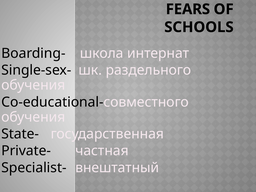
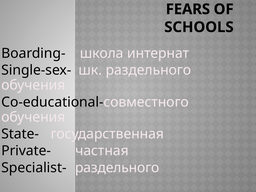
Specialist- внештатный: внештатный -> раздельного
